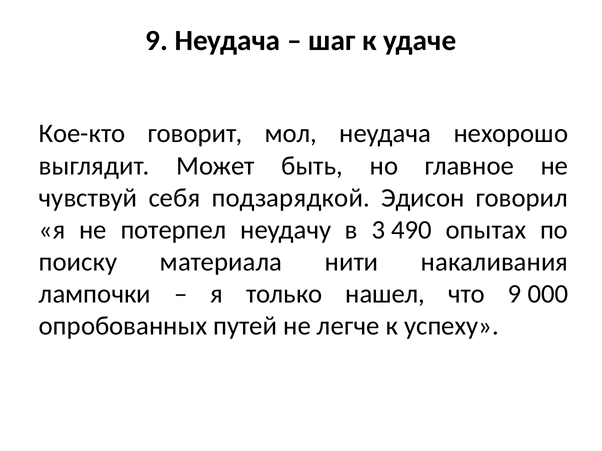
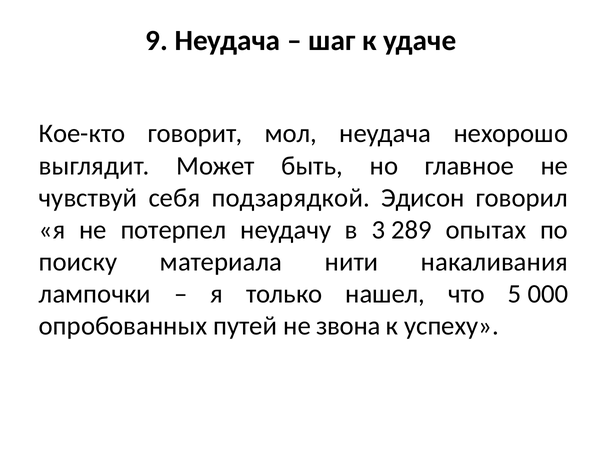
490: 490 -> 289
что 9: 9 -> 5
легче: легче -> звона
